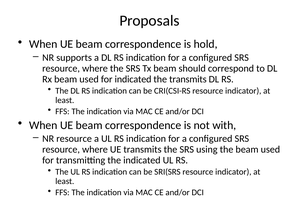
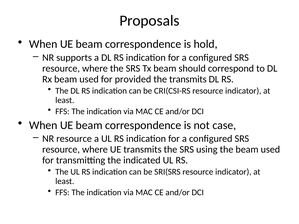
for indicated: indicated -> provided
with: with -> case
